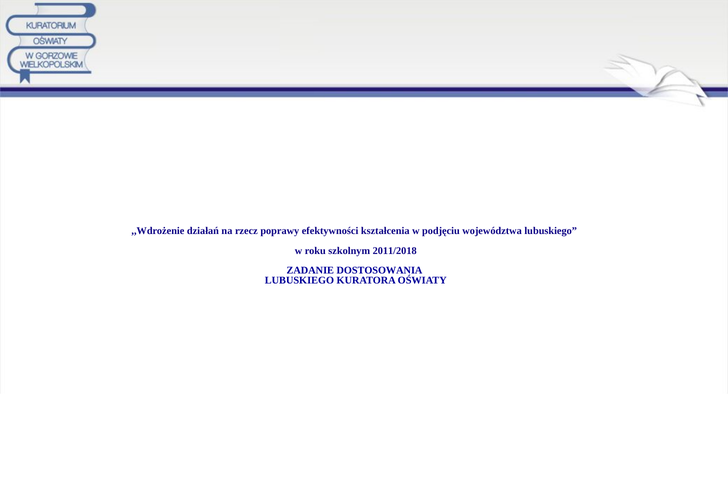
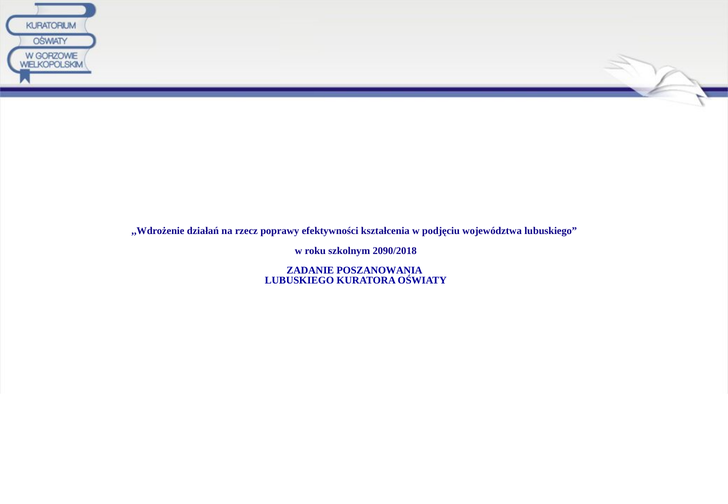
2011/2018: 2011/2018 -> 2090/2018
DOSTOSOWANIA: DOSTOSOWANIA -> POSZANOWANIA
